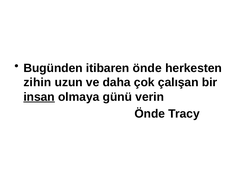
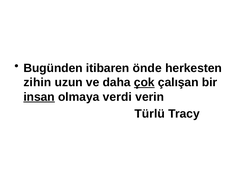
çok underline: none -> present
günü: günü -> verdi
Önde at (150, 114): Önde -> Türlü
